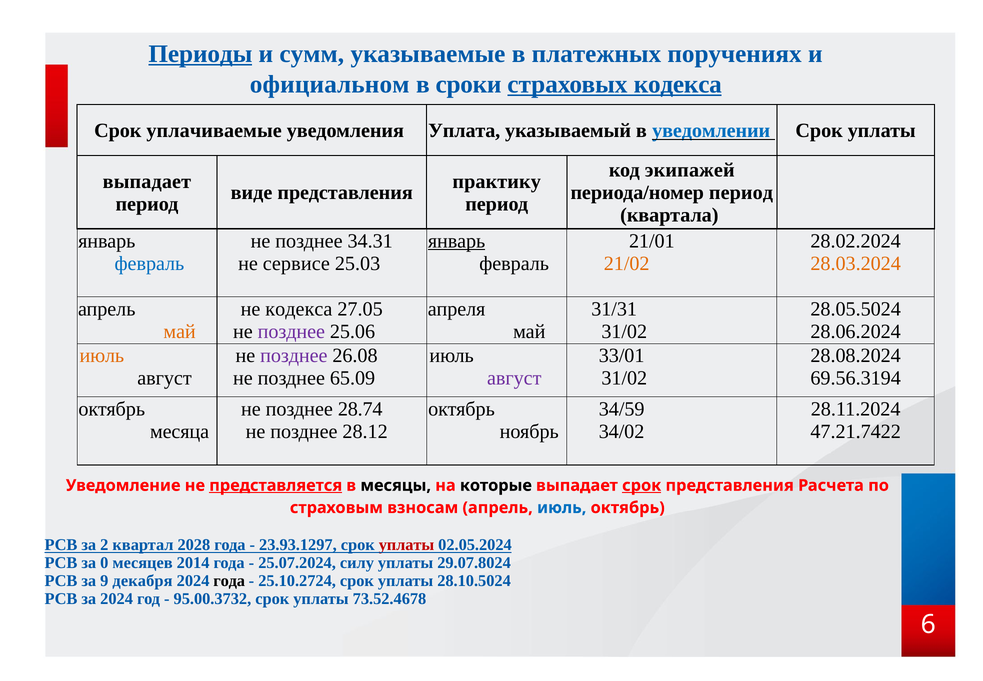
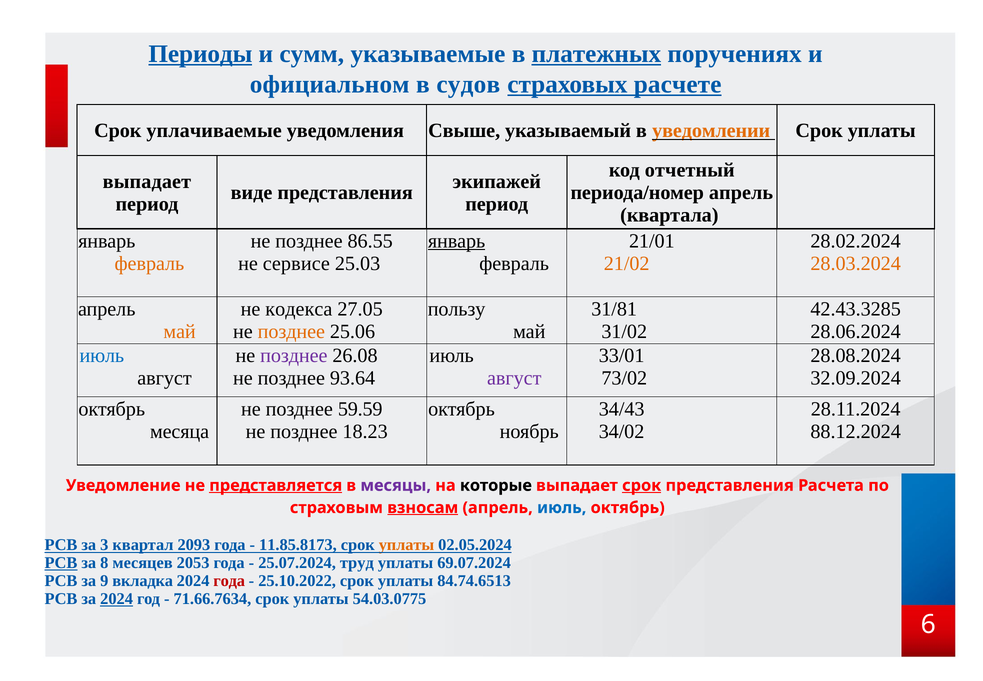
платежных underline: none -> present
сроки: сроки -> судов
страховых кодекса: кодекса -> расчете
Уплата: Уплата -> Свыше
уведомлении colour: blue -> orange
экипажей: экипажей -> отчетный
практику: практику -> экипажей
периода/номер период: период -> апрель
34.31: 34.31 -> 86.55
февраль at (149, 263) colour: blue -> orange
апреля: апреля -> пользу
31/31: 31/31 -> 31/81
28.05.5024: 28.05.5024 -> 42.43.3285
позднее at (291, 331) colour: purple -> orange
июль at (102, 355) colour: orange -> blue
65.09: 65.09 -> 93.64
31/02 at (624, 378): 31/02 -> 73/02
69.56.3194: 69.56.3194 -> 32.09.2024
28.74: 28.74 -> 59.59
34/59: 34/59 -> 34/43
28.12: 28.12 -> 18.23
47.21.7422: 47.21.7422 -> 88.12.2024
месяцы colour: black -> purple
взносам underline: none -> present
2: 2 -> 3
2028: 2028 -> 2093
23.93.1297: 23.93.1297 -> 11.85.8173
уплаты at (406, 545) colour: red -> orange
РСВ at (61, 563) underline: none -> present
0: 0 -> 8
2014: 2014 -> 2053
силу: силу -> труд
29.07.8024: 29.07.8024 -> 69.07.2024
декабря: декабря -> вкладка
года at (229, 581) colour: black -> red
25.10.2724: 25.10.2724 -> 25.10.2022
28.10.5024: 28.10.5024 -> 84.74.6513
2024 at (117, 599) underline: none -> present
95.00.3732: 95.00.3732 -> 71.66.7634
73.52.4678: 73.52.4678 -> 54.03.0775
